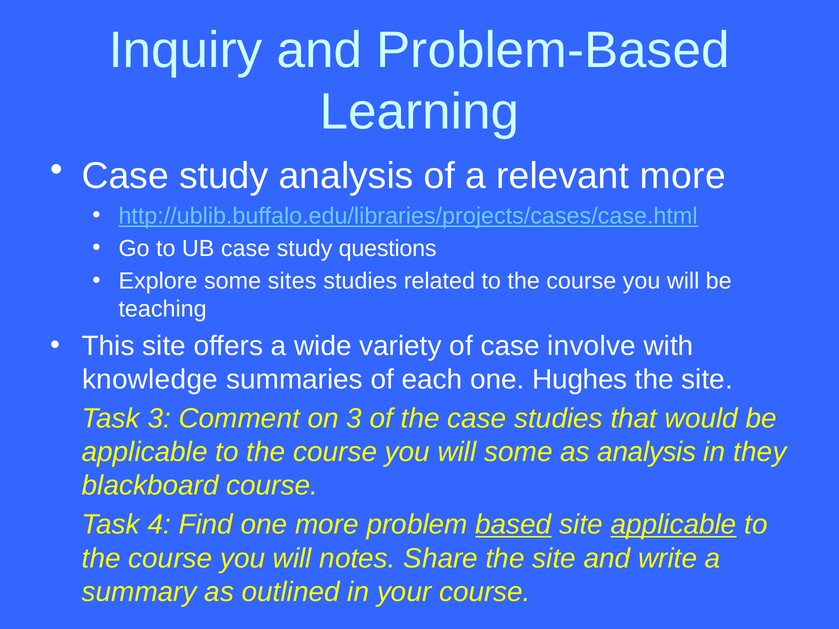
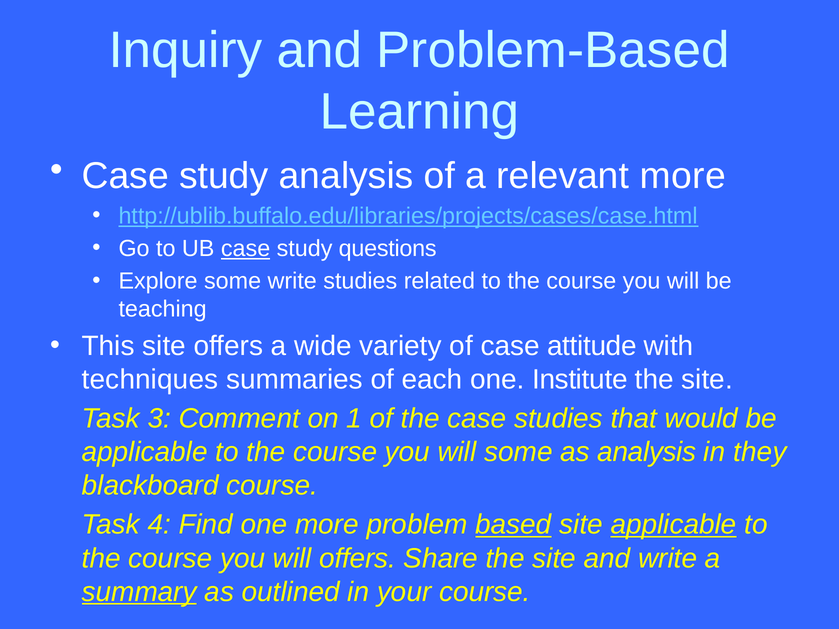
case at (246, 249) underline: none -> present
some sites: sites -> write
involve: involve -> attitude
knowledge: knowledge -> techniques
Hughes: Hughes -> Institute
on 3: 3 -> 1
will notes: notes -> offers
summary underline: none -> present
